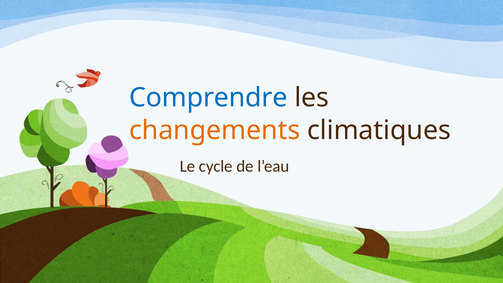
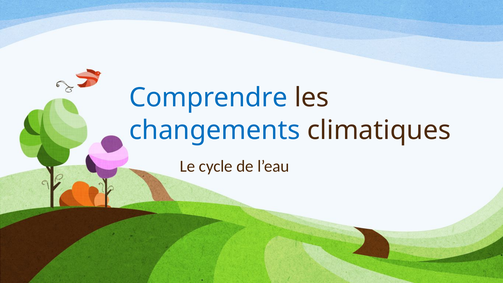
changements colour: orange -> blue
